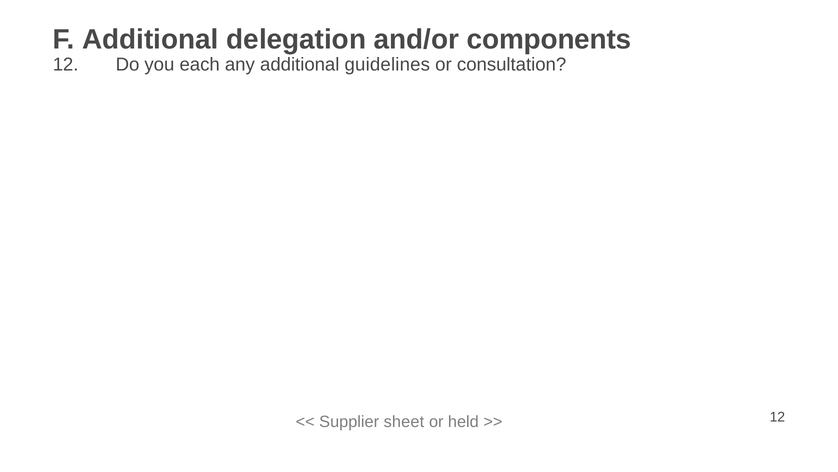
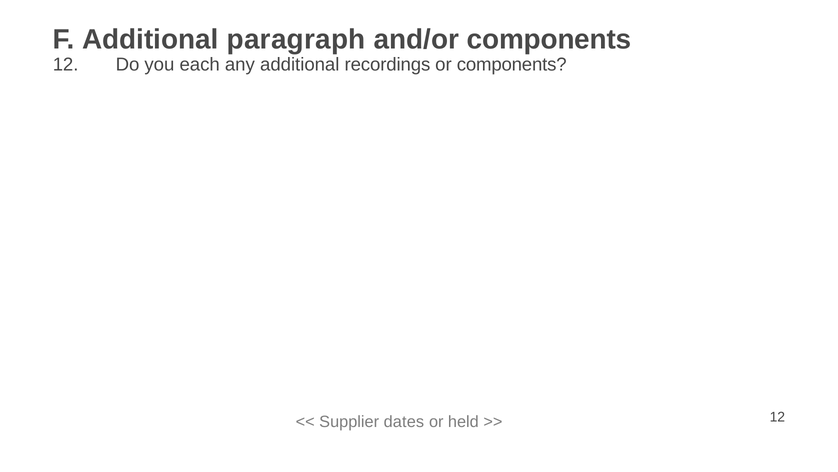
delegation: delegation -> paragraph
guidelines: guidelines -> recordings
or consultation: consultation -> components
sheet: sheet -> dates
